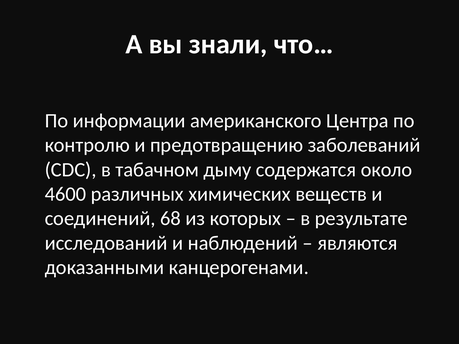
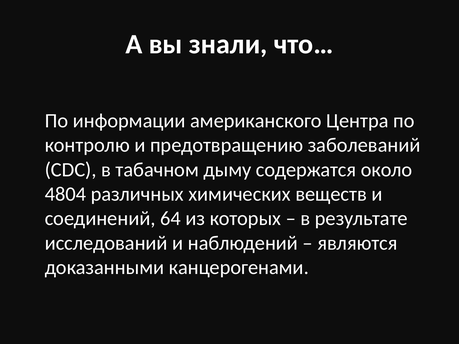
4600: 4600 -> 4804
68: 68 -> 64
